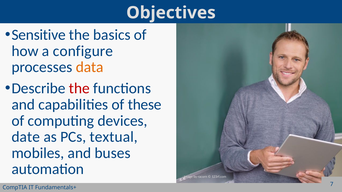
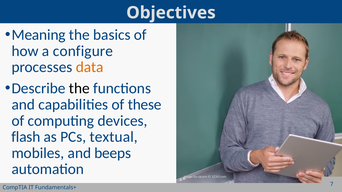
Sensitive: Sensitive -> Meaning
the at (79, 89) colour: red -> black
date: date -> flash
buses: buses -> beeps
